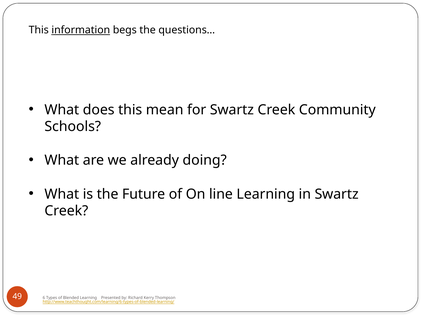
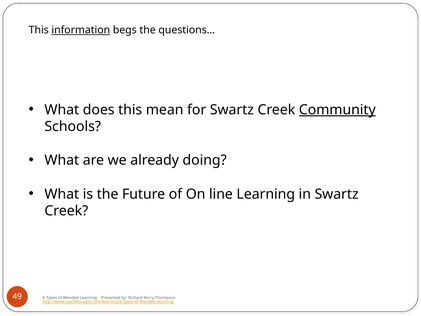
Community underline: none -> present
